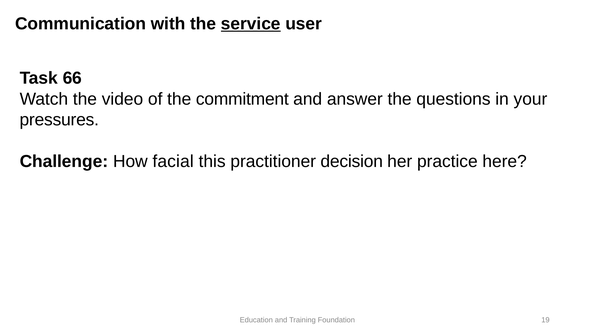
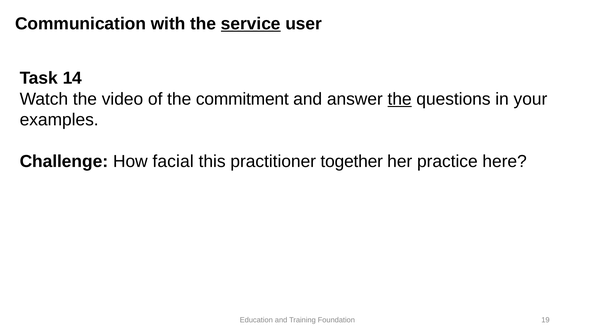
66: 66 -> 14
the at (400, 99) underline: none -> present
pressures: pressures -> examples
decision: decision -> together
